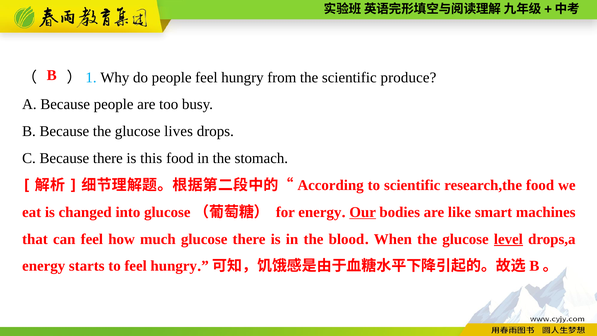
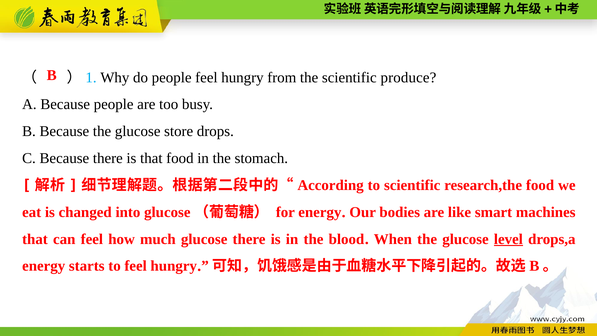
lives: lives -> store
is this: this -> that
Our underline: present -> none
